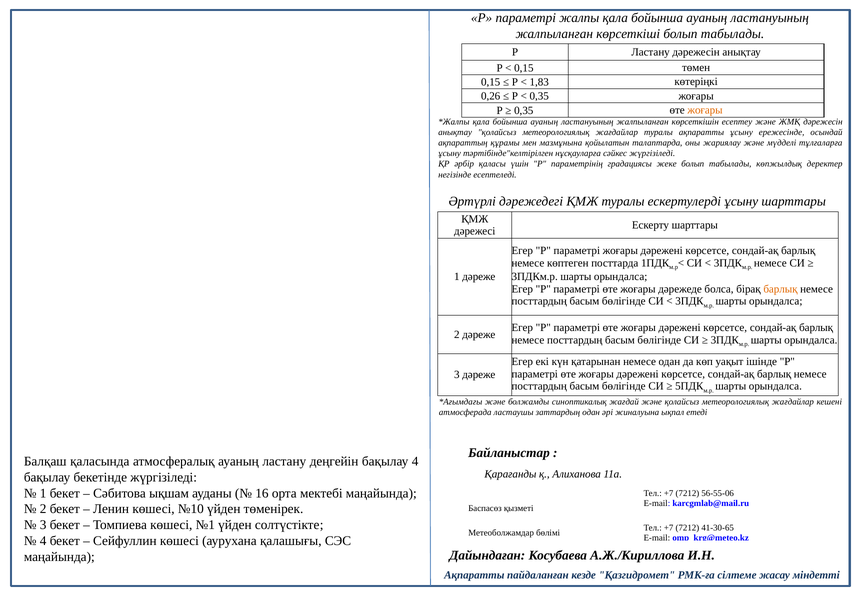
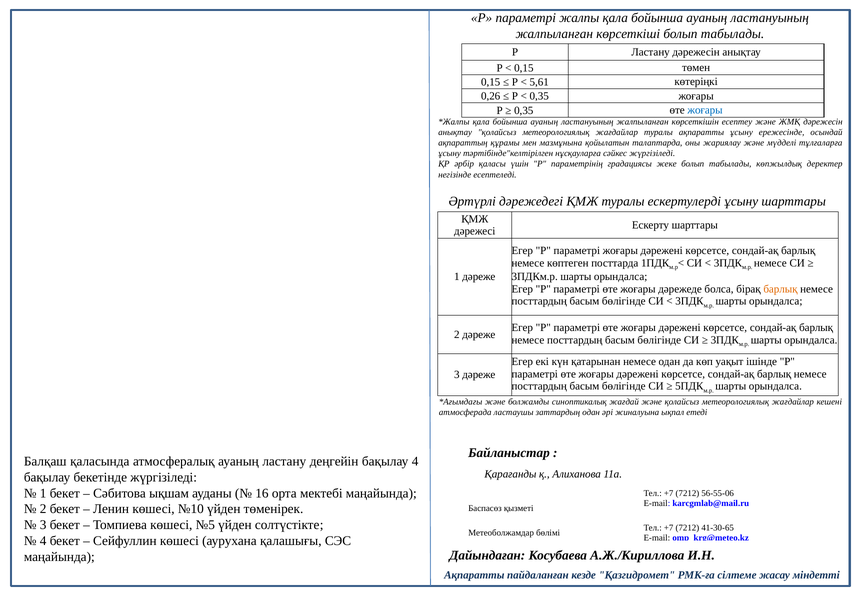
1,83: 1,83 -> 5,61
жоғары at (705, 110) colour: orange -> blue
№1: №1 -> №5
